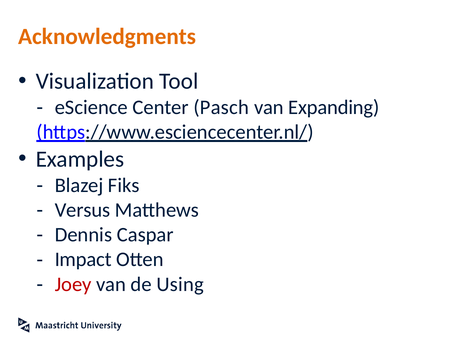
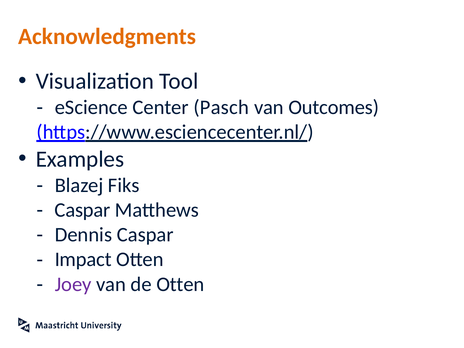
Expanding: Expanding -> Outcomes
Versus at (82, 210): Versus -> Caspar
Joey colour: red -> purple
de Using: Using -> Otten
